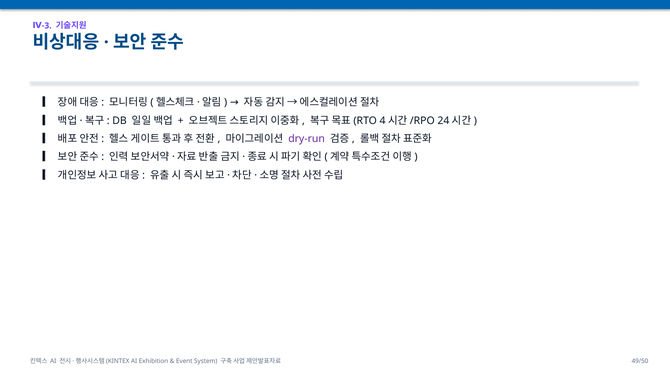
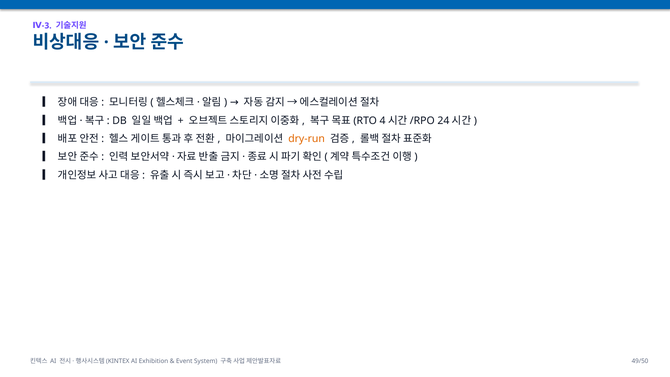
dry-run colour: purple -> orange
